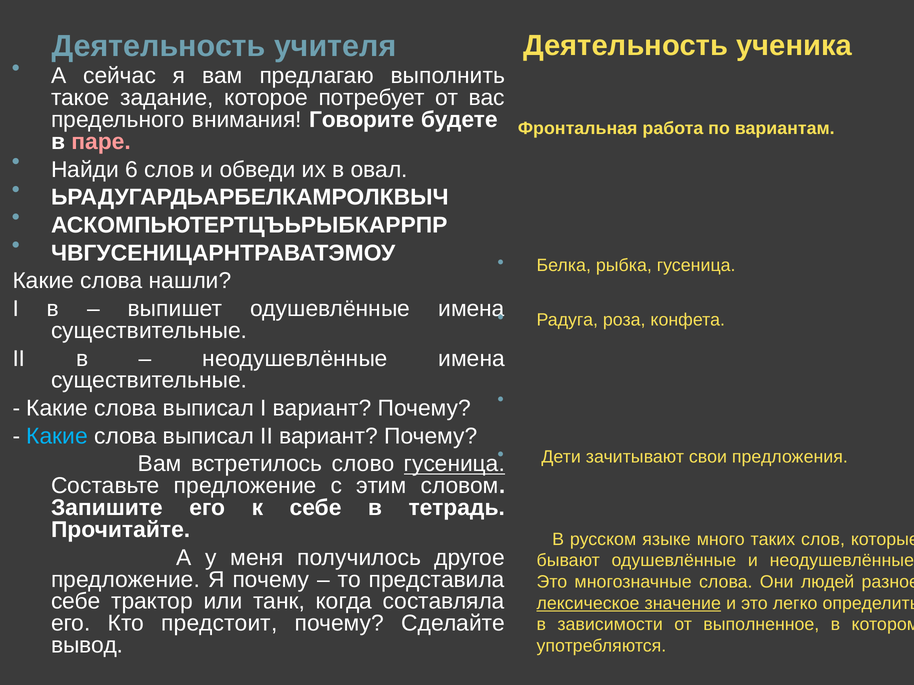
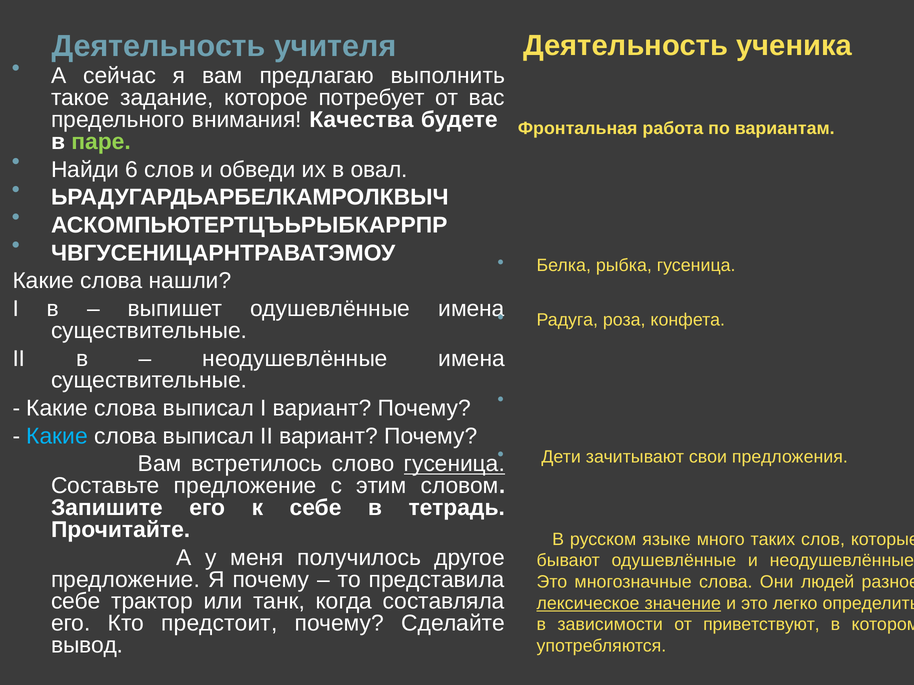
Говорите: Говорите -> Качества
паре colour: pink -> light green
выполненное: выполненное -> приветствуют
